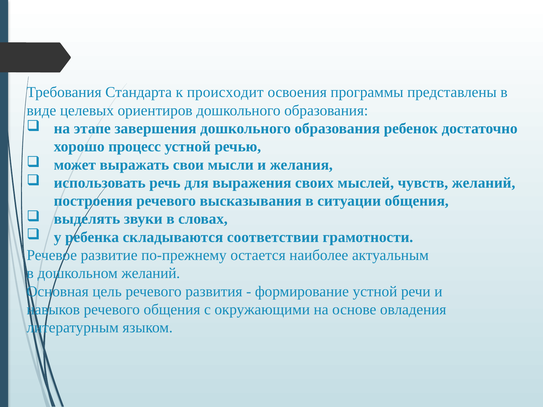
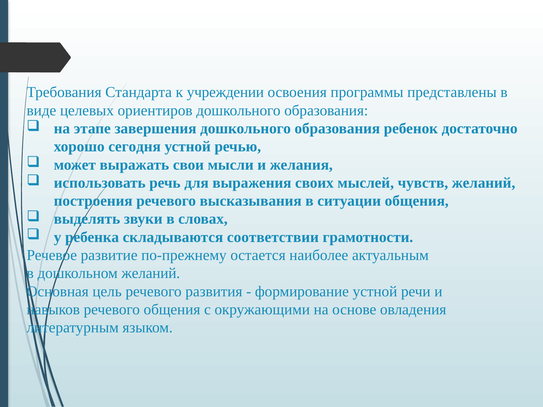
происходит: происходит -> учреждении
процесс: процесс -> сегодня
